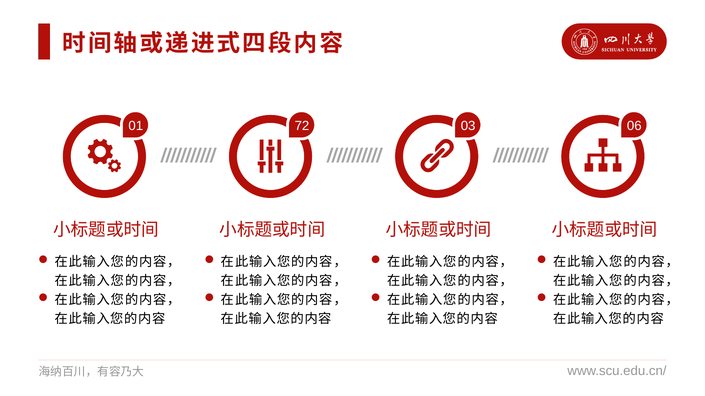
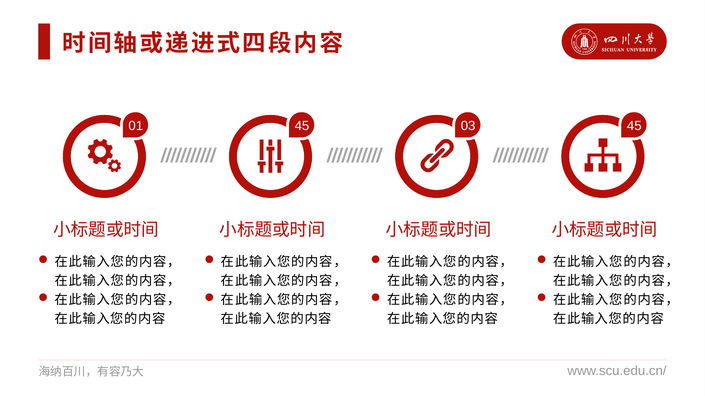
01 72: 72 -> 45
03 06: 06 -> 45
